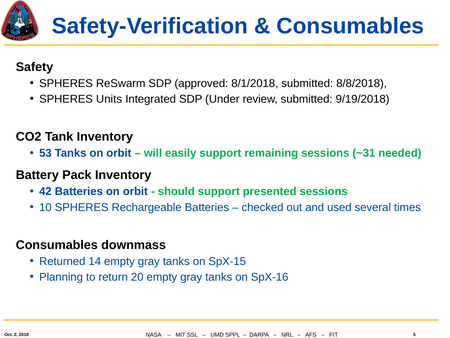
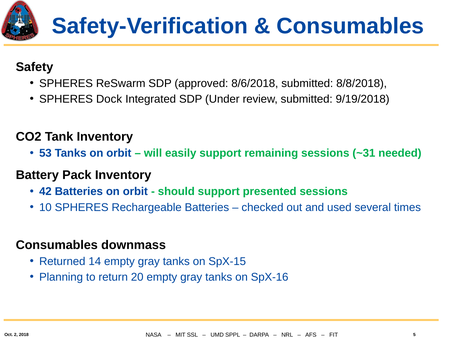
8/1/2018: 8/1/2018 -> 8/6/2018
Units: Units -> Dock
